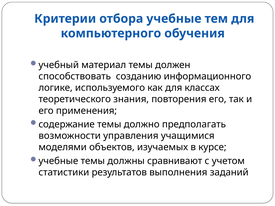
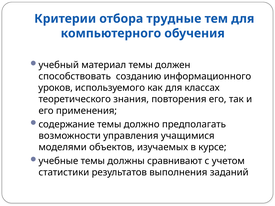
отбора учебные: учебные -> трудные
логике: логике -> уроков
